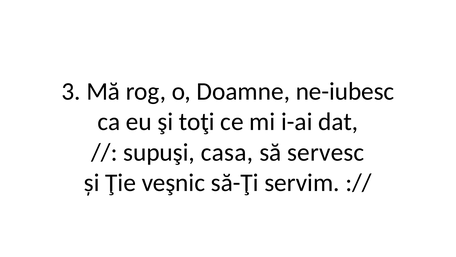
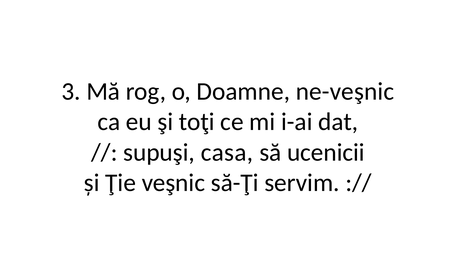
ne-iubesc: ne-iubesc -> ne-veşnic
servesc: servesc -> ucenicii
